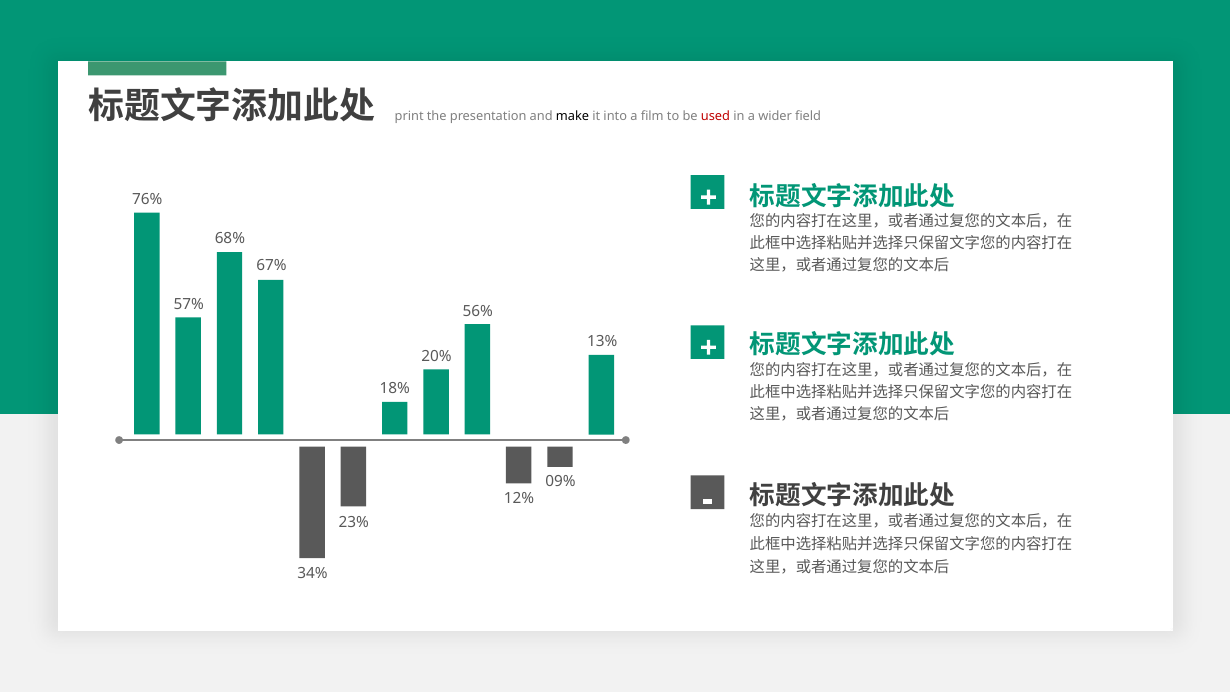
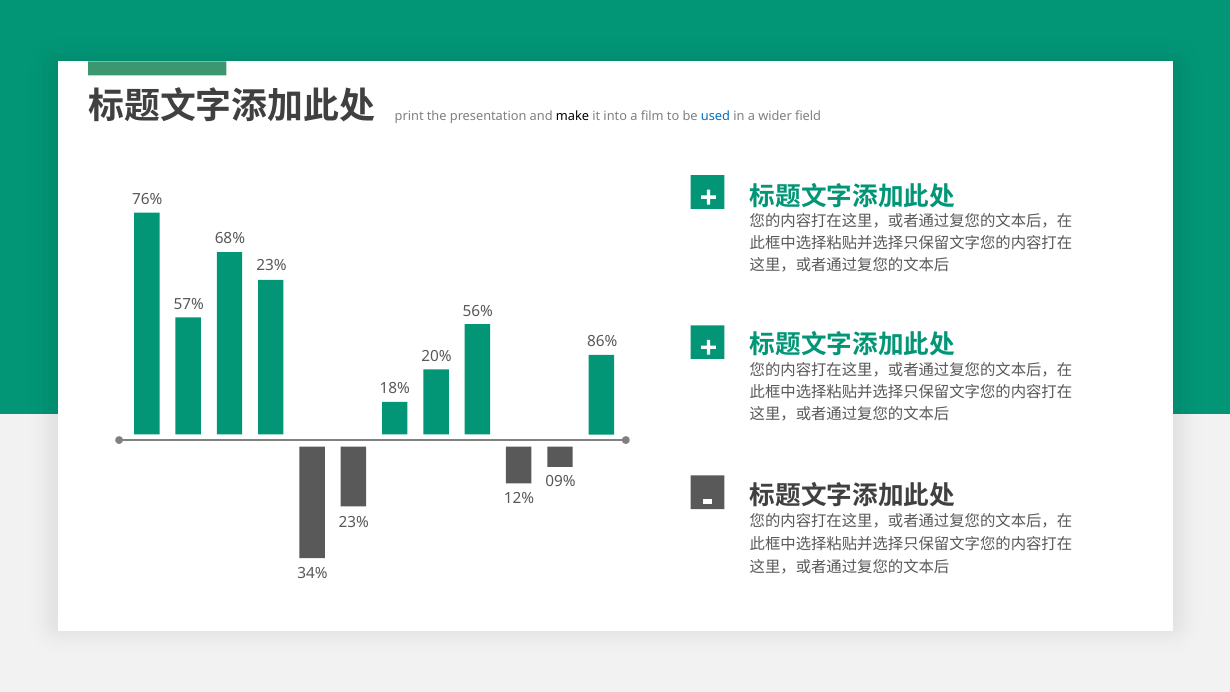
used colour: red -> blue
67% at (271, 266): 67% -> 23%
13%: 13% -> 86%
